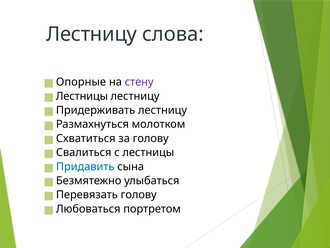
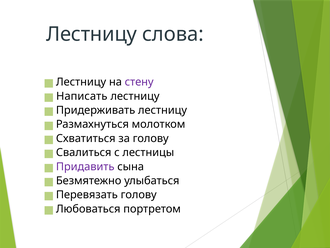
Опорные at (81, 82): Опорные -> Лестницу
Лестницы at (82, 96): Лестницы -> Написать
Придавить colour: blue -> purple
